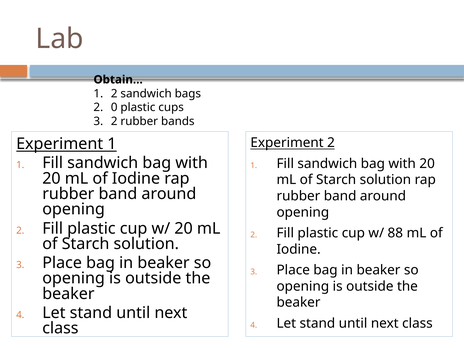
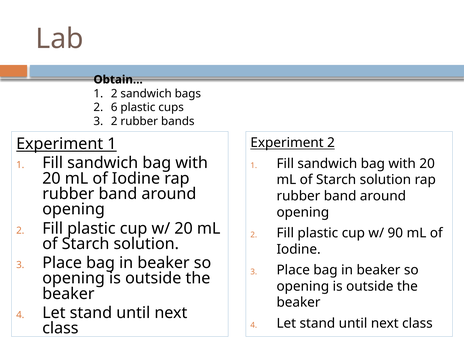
0: 0 -> 6
88: 88 -> 90
